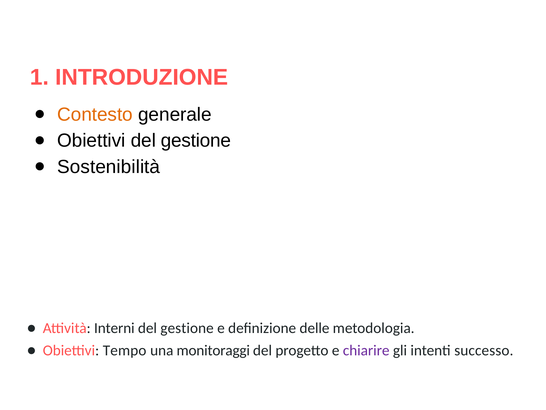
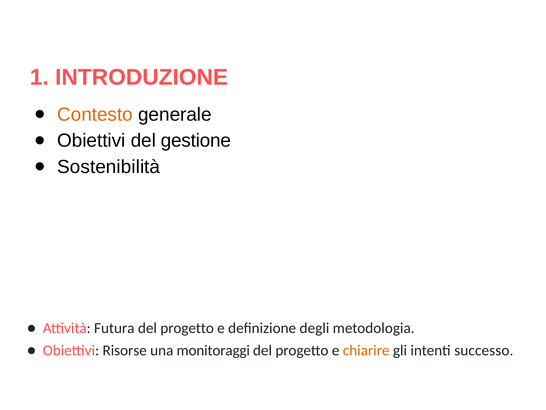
Interni: Interni -> Futura
gestione at (187, 328): gestione -> progetto
delle: delle -> degli
Tempo: Tempo -> Risorse
chiarire colour: purple -> orange
